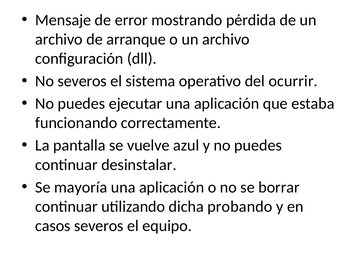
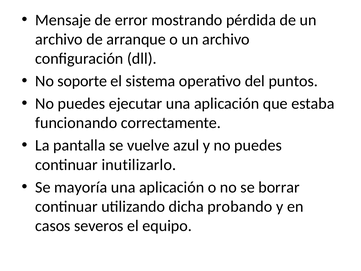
No severos: severos -> soporte
ocurrir: ocurrir -> puntos
desinstalar: desinstalar -> inutilizarlo
